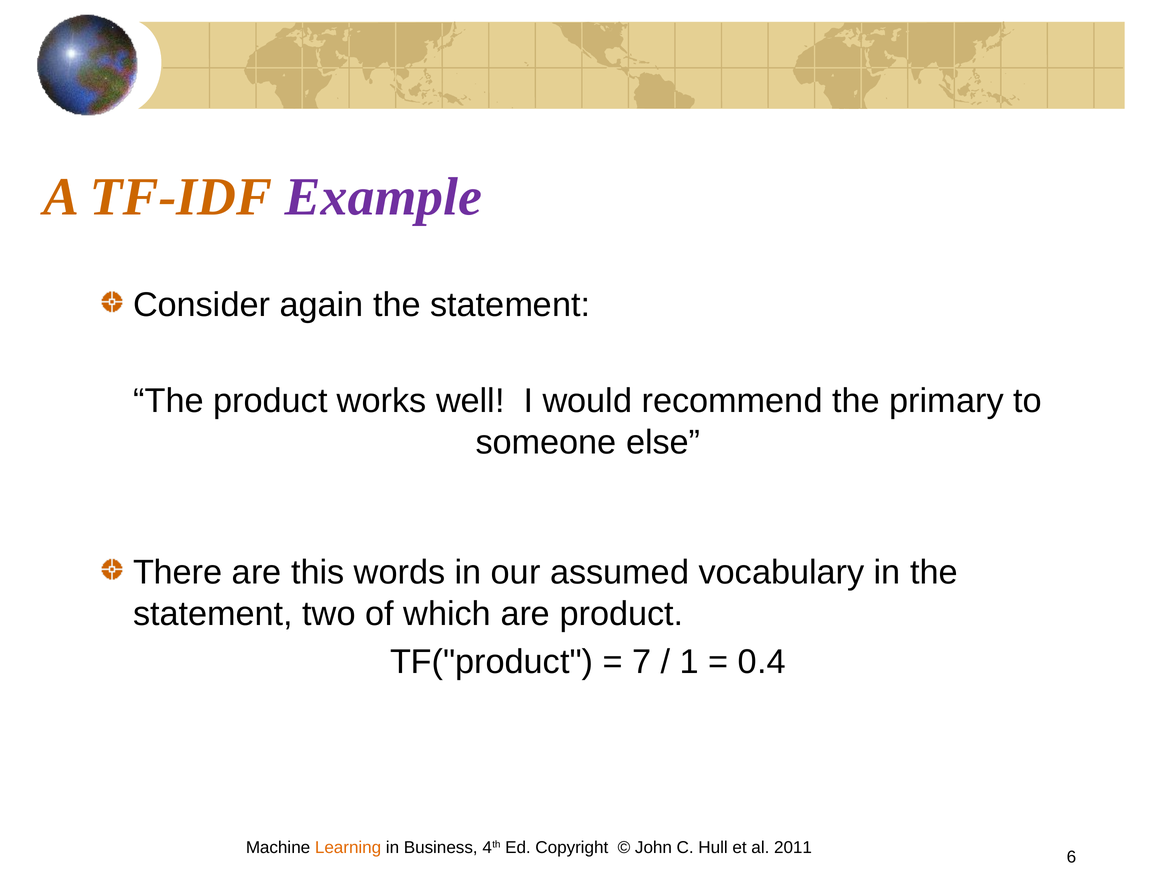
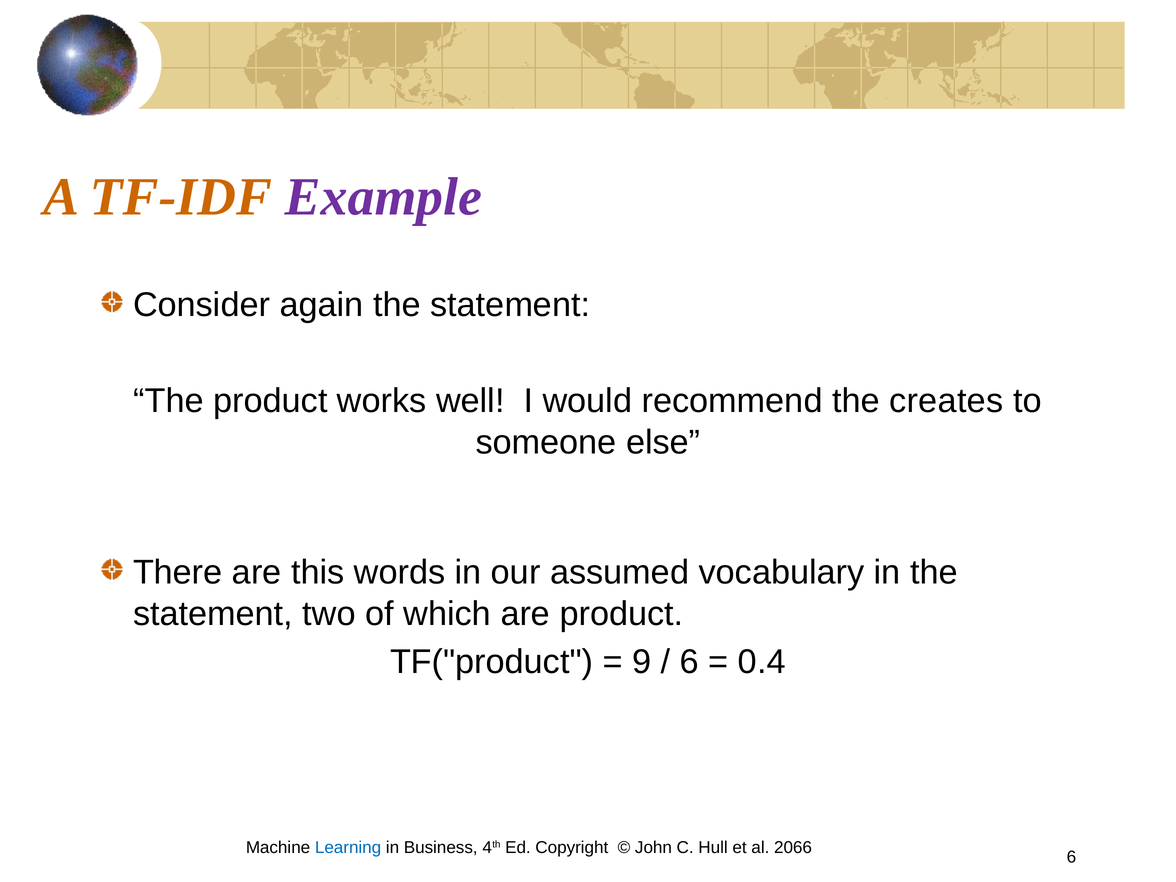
primary: primary -> creates
7: 7 -> 9
1 at (689, 662): 1 -> 6
Learning colour: orange -> blue
2011: 2011 -> 2066
